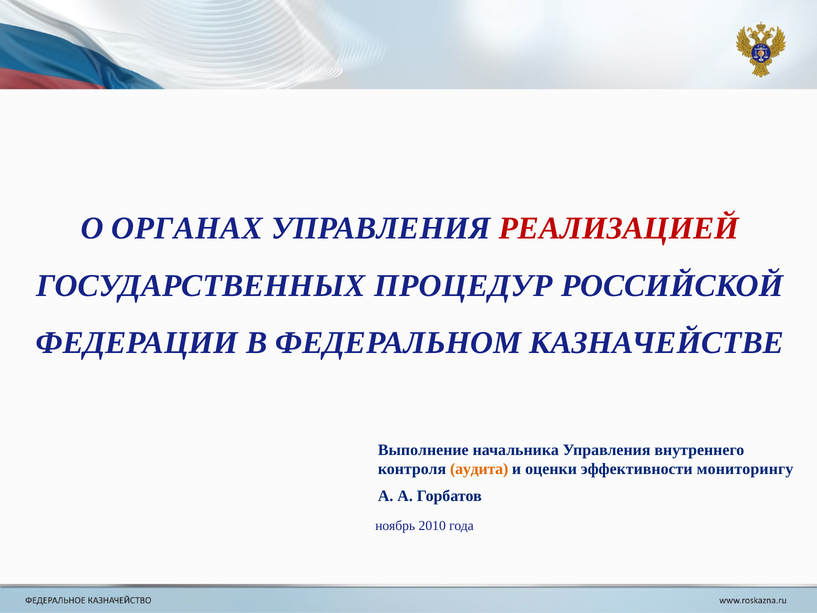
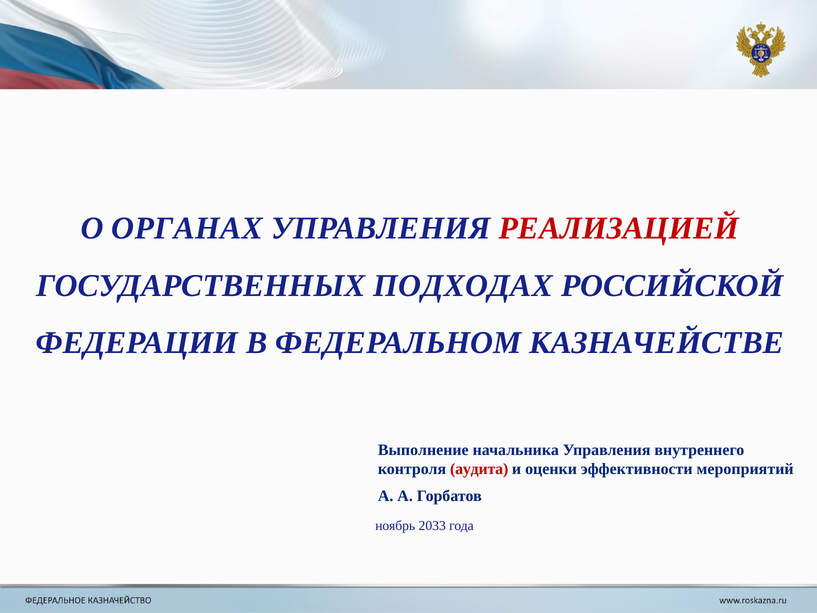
ПРОЦЕДУР: ПРОЦЕДУР -> ПОДХОДАХ
аудита colour: orange -> red
мониторингу: мониторингу -> мероприятий
2010: 2010 -> 2033
